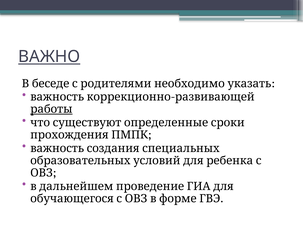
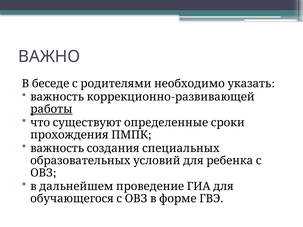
ВАЖНО underline: present -> none
